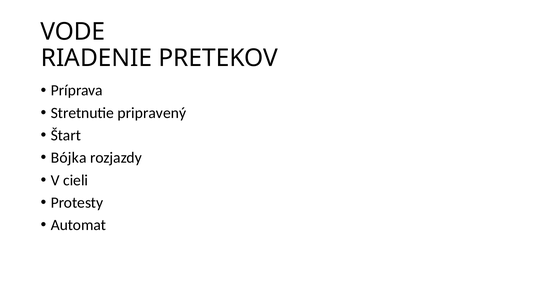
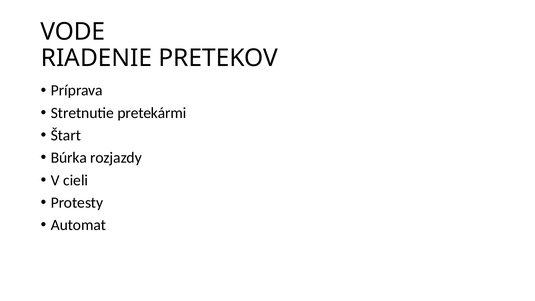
pripravený: pripravený -> pretekármi
Bójka: Bójka -> Búrka
